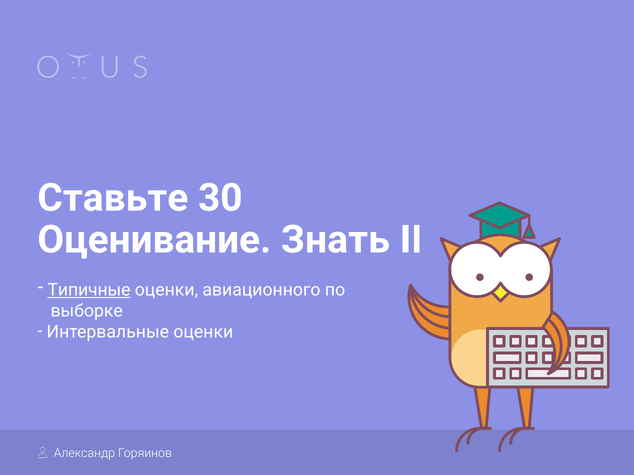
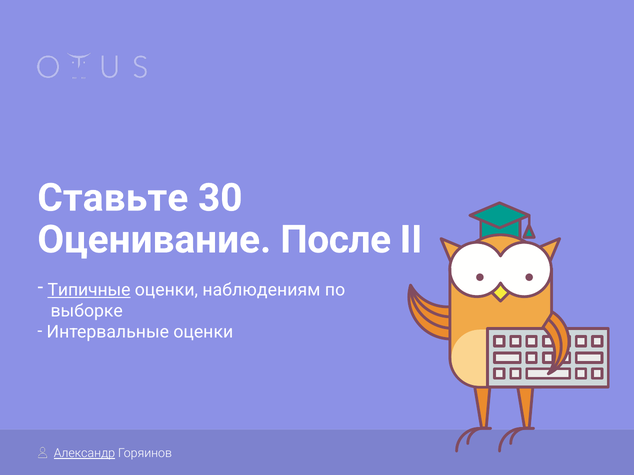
Знать: Знать -> После
авиационного: авиационного -> наблюдениям
Александр underline: none -> present
